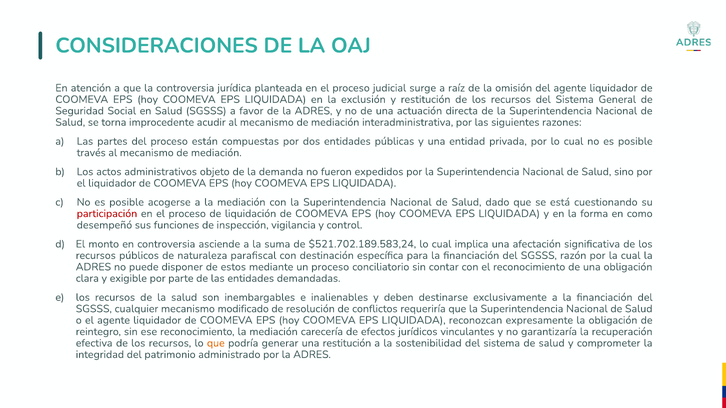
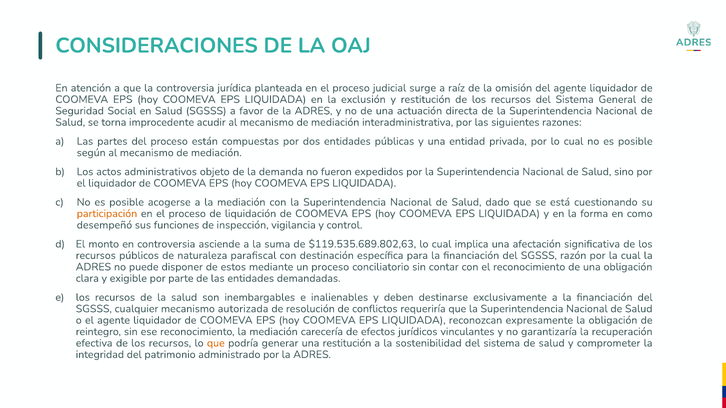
través: través -> según
participación colour: red -> orange
$521.702.189.583,24: $521.702.189.583,24 -> $119.535.689.802,63
modificado: modificado -> autorizada
